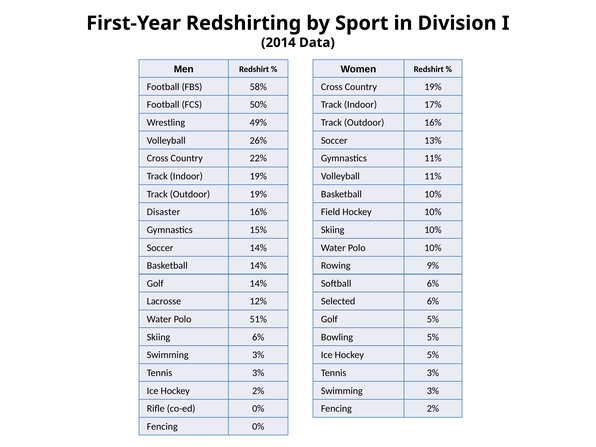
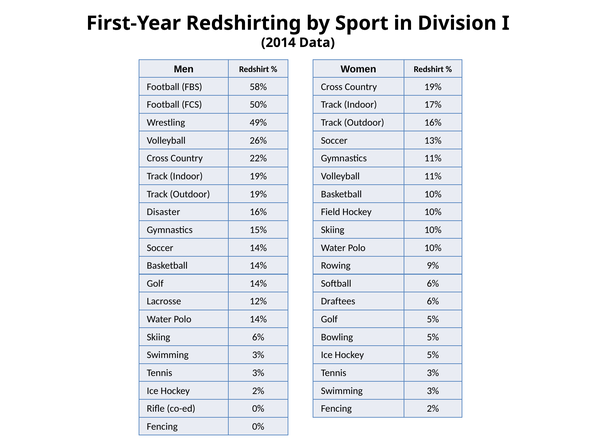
Selected: Selected -> Draftees
Polo 51%: 51% -> 14%
